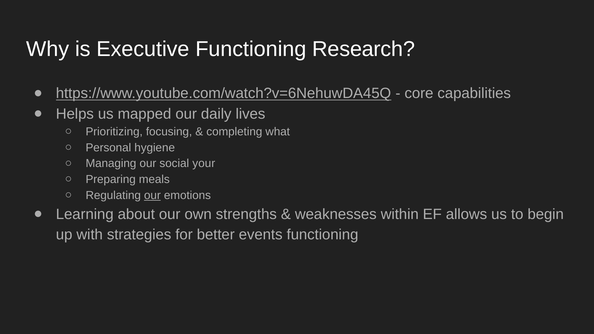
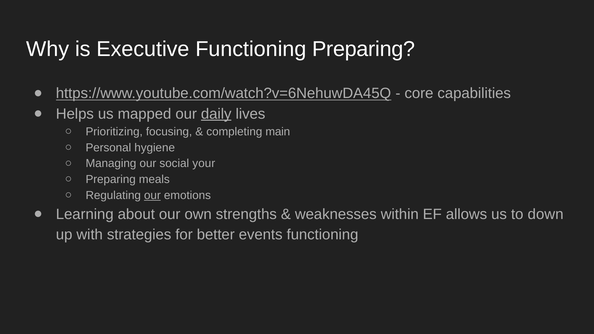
Functioning Research: Research -> Preparing
daily underline: none -> present
what: what -> main
begin: begin -> down
